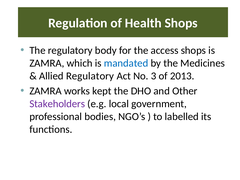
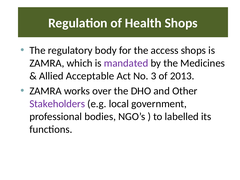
mandated colour: blue -> purple
Allied Regulatory: Regulatory -> Acceptable
kept: kept -> over
